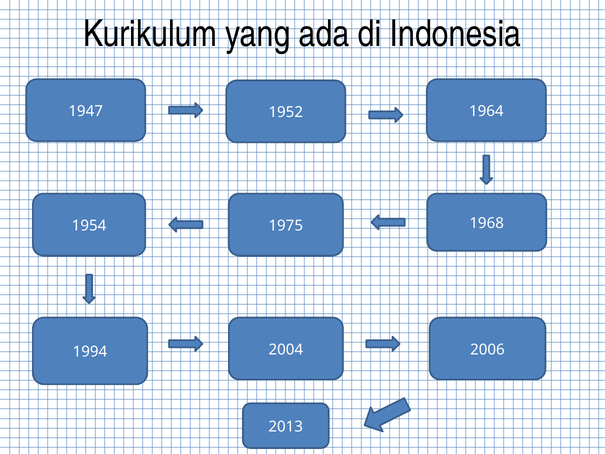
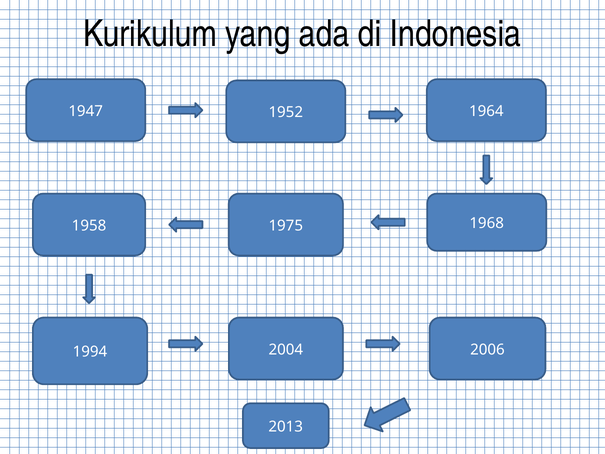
1954: 1954 -> 1958
